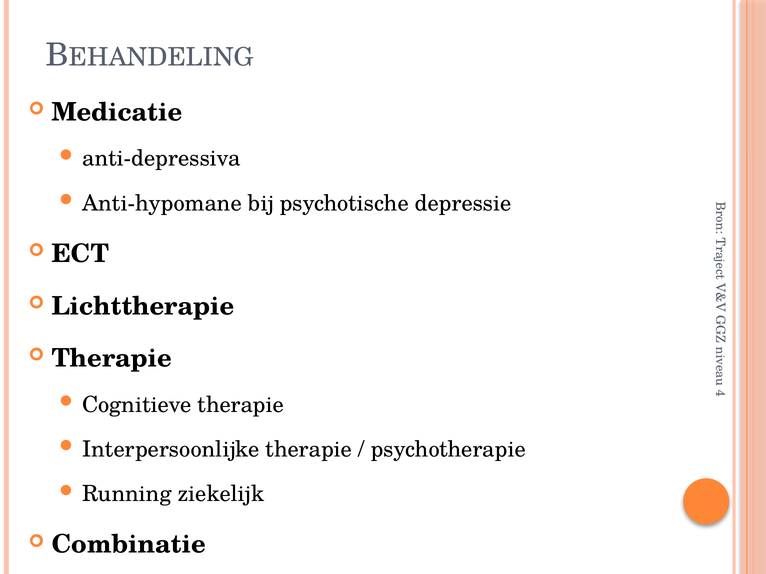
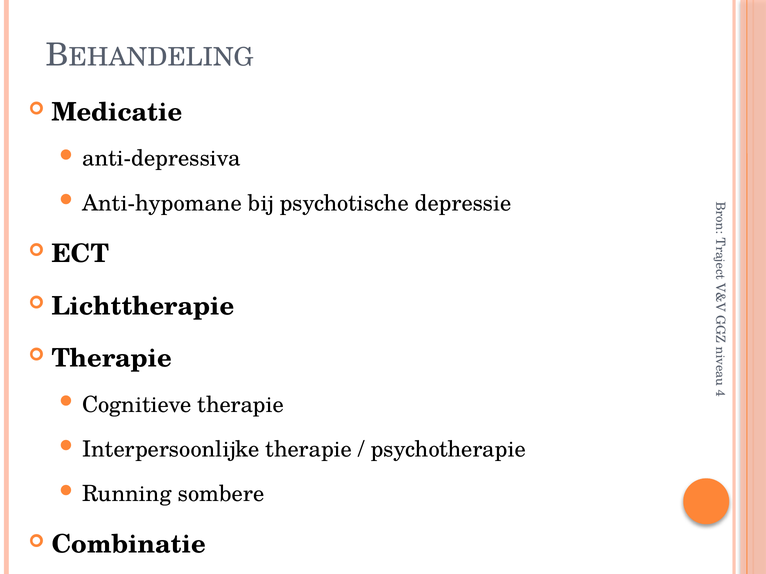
ziekelijk: ziekelijk -> sombere
